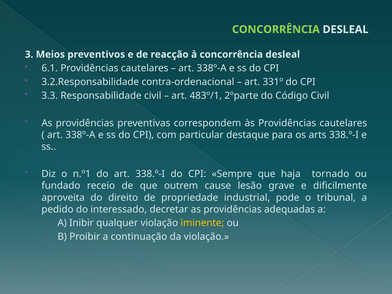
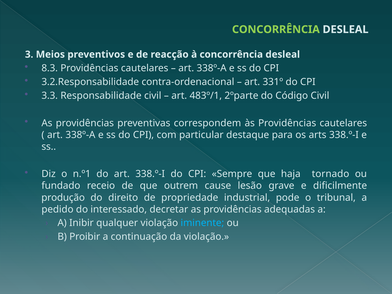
6.1: 6.1 -> 8.3
aproveita: aproveita -> produção
iminente colour: yellow -> light blue
